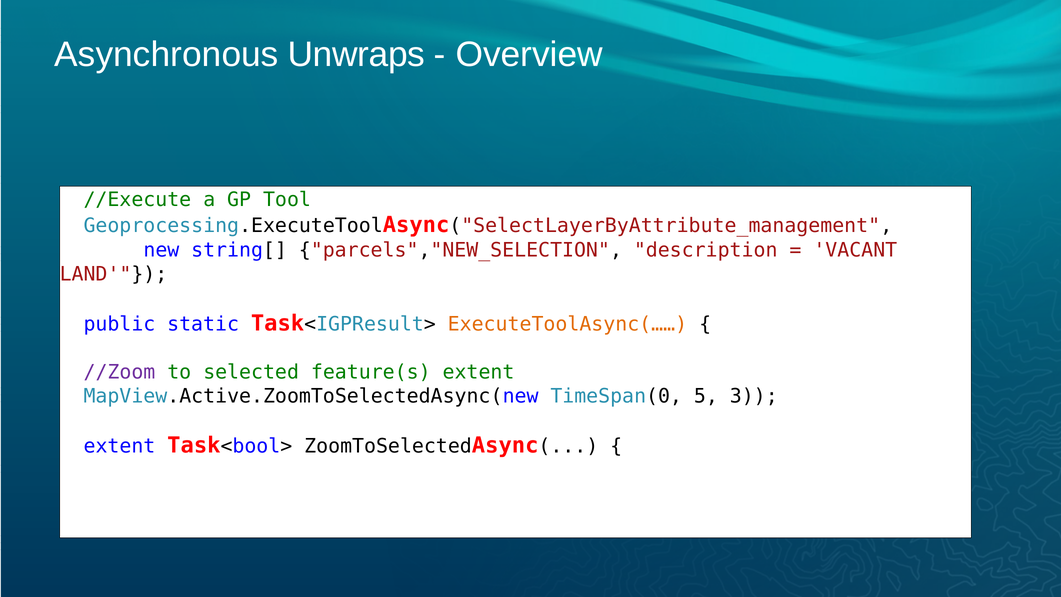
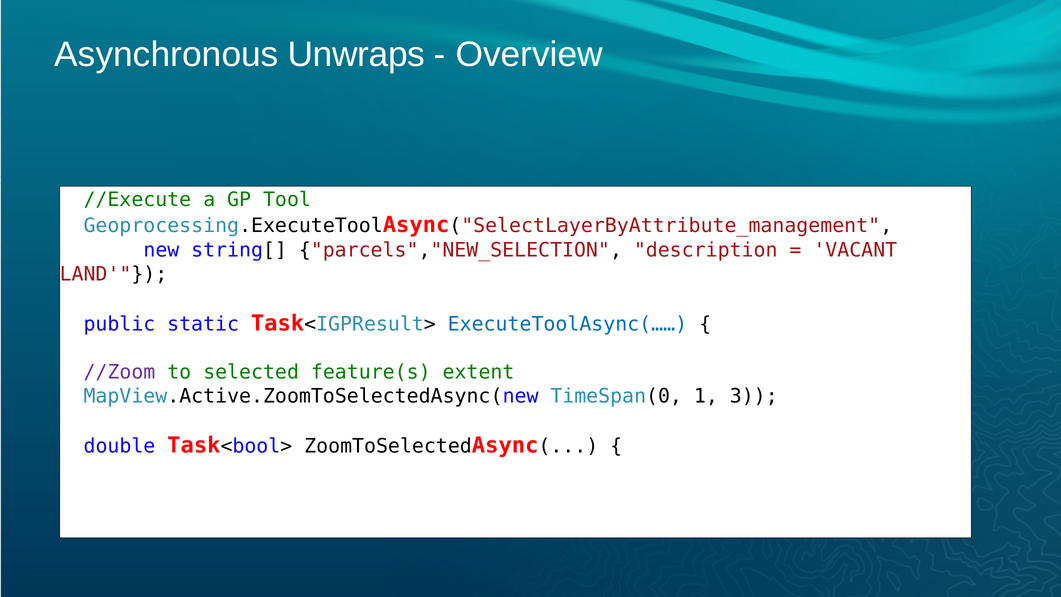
ExecuteToolAsync(…… colour: orange -> blue
5: 5 -> 1
extent at (119, 446): extent -> double
